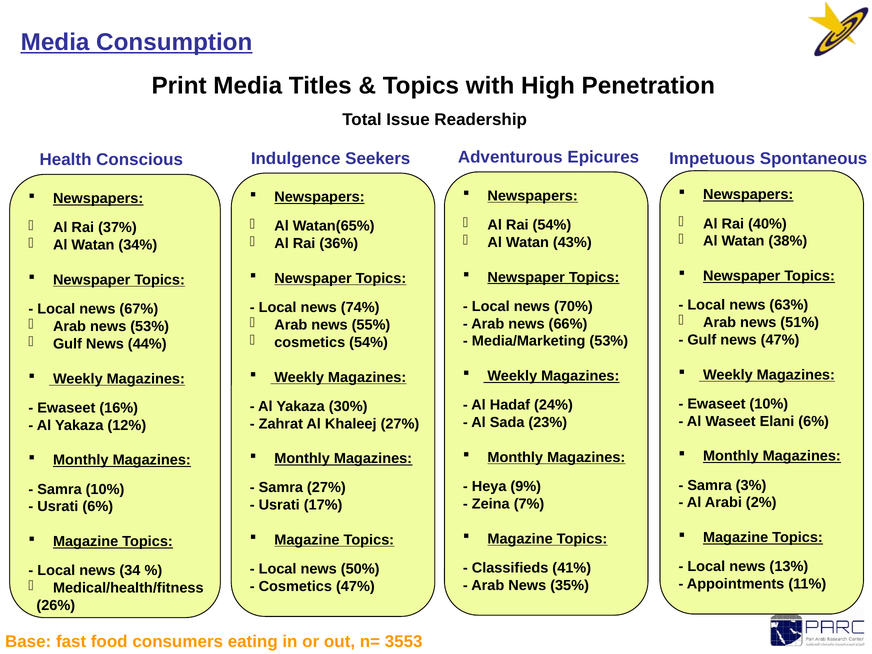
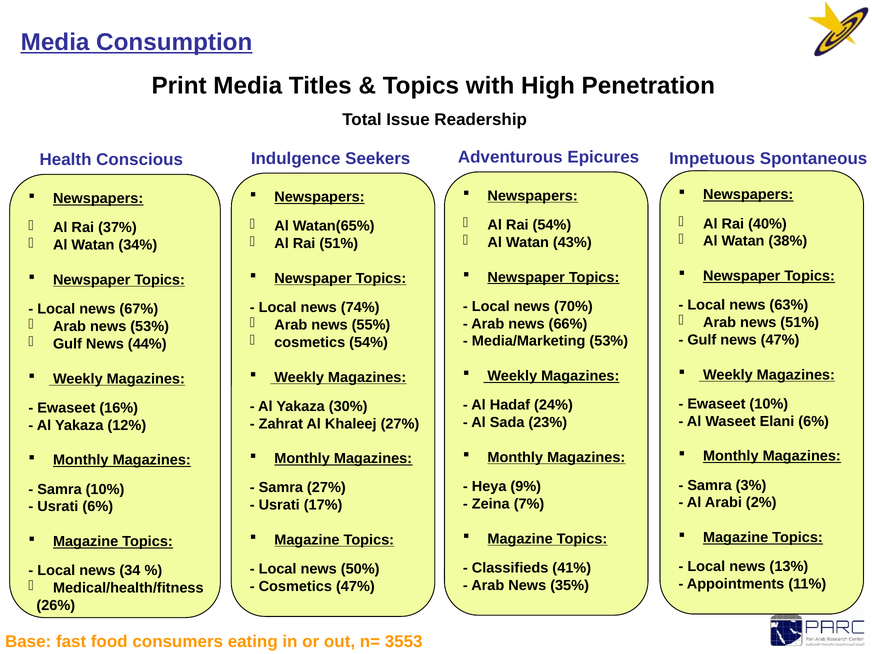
Rai 36%: 36% -> 51%
